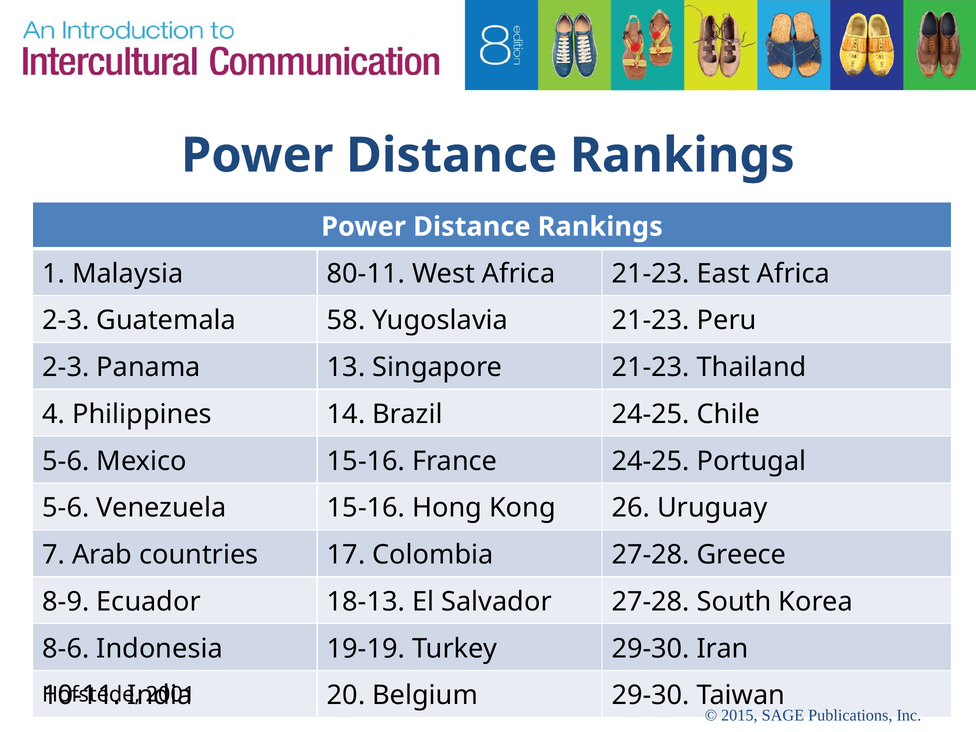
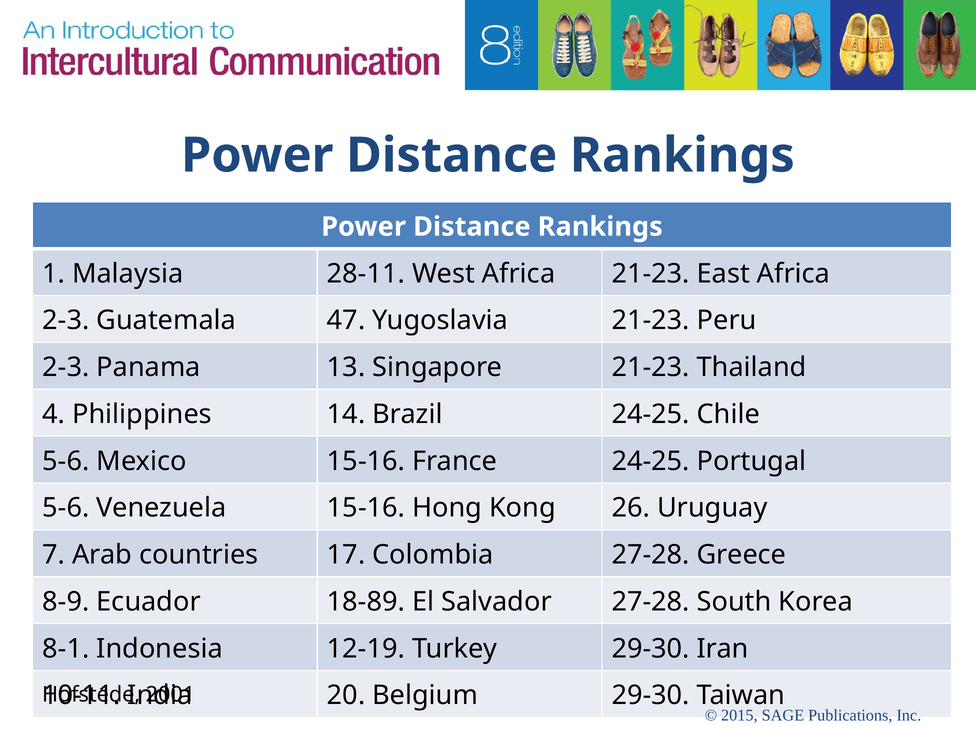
80-11: 80-11 -> 28-11
58: 58 -> 47
18-13: 18-13 -> 18-89
8-6: 8-6 -> 8-1
19-19: 19-19 -> 12-19
